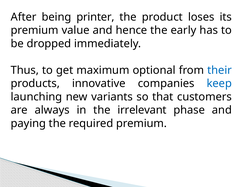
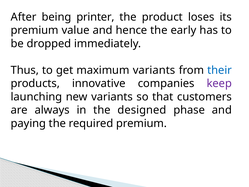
maximum optional: optional -> variants
keep colour: blue -> purple
irrelevant: irrelevant -> designed
